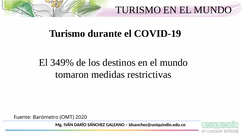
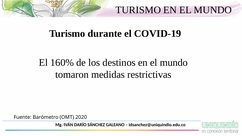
349%: 349% -> 160%
